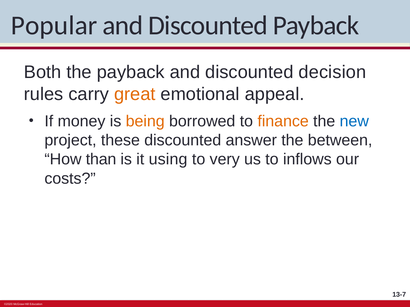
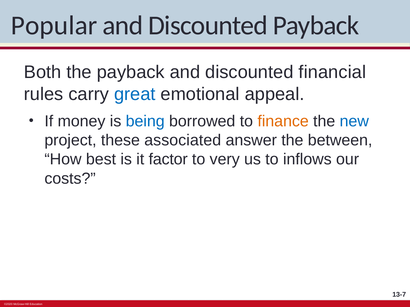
decision: decision -> financial
great colour: orange -> blue
being colour: orange -> blue
these discounted: discounted -> associated
than: than -> best
using: using -> factor
